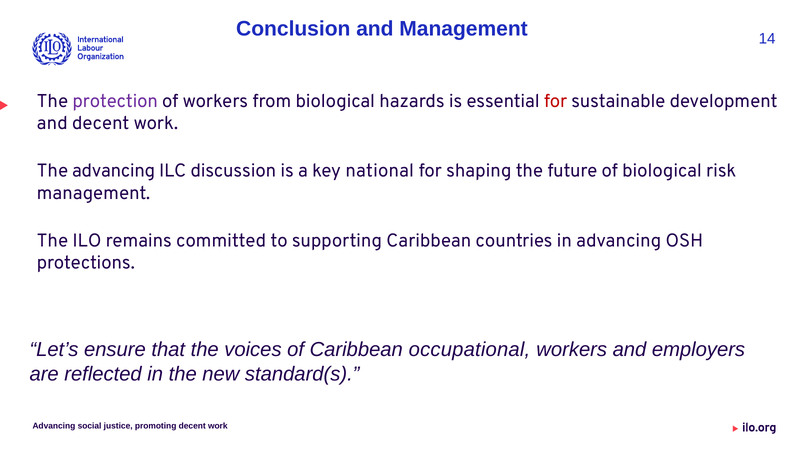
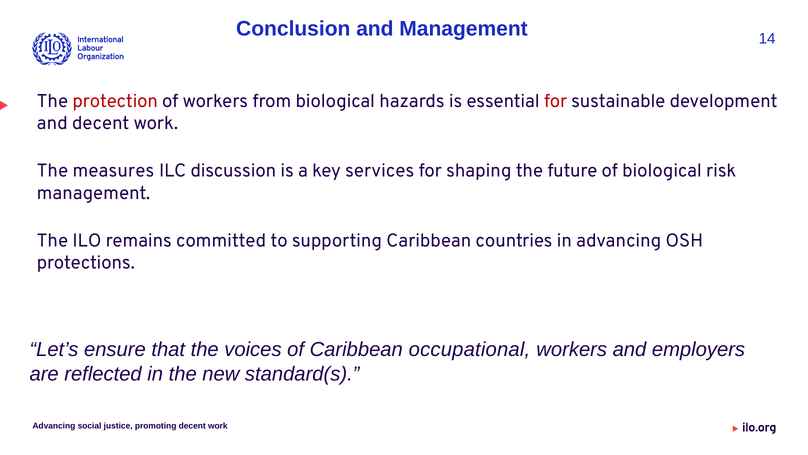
protection colour: purple -> red
The advancing: advancing -> measures
national: national -> services
